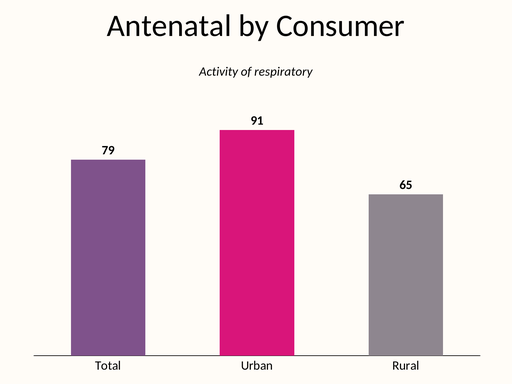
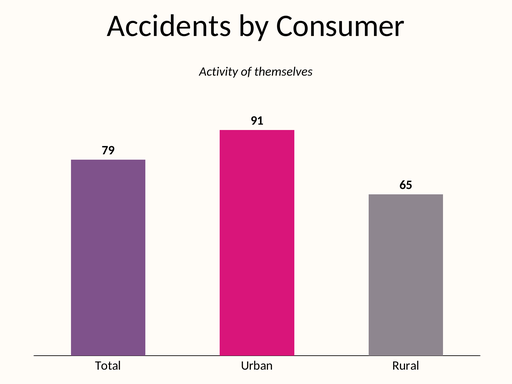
Antenatal: Antenatal -> Accidents
respiratory: respiratory -> themselves
